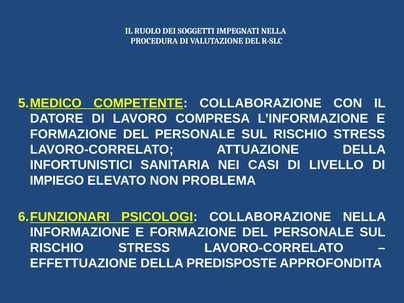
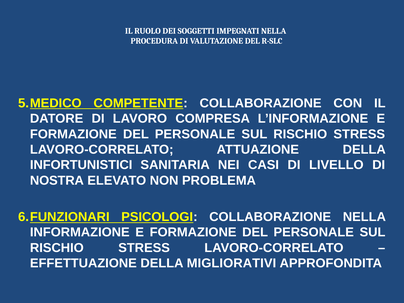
IMPIEGO: IMPIEGO -> NOSTRA
PREDISPOSTE: PREDISPOSTE -> MIGLIORATIVI
